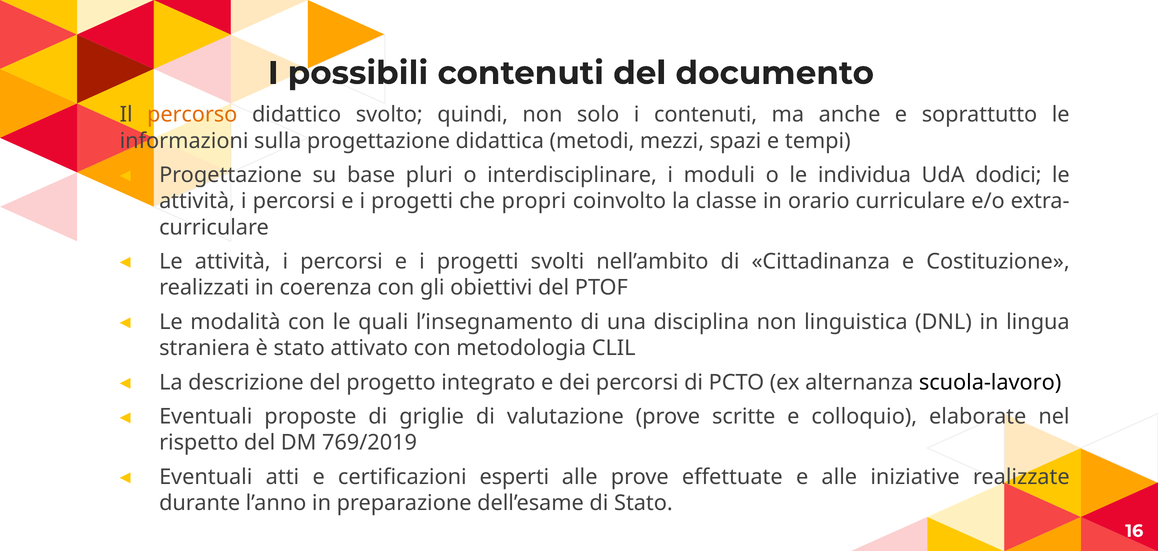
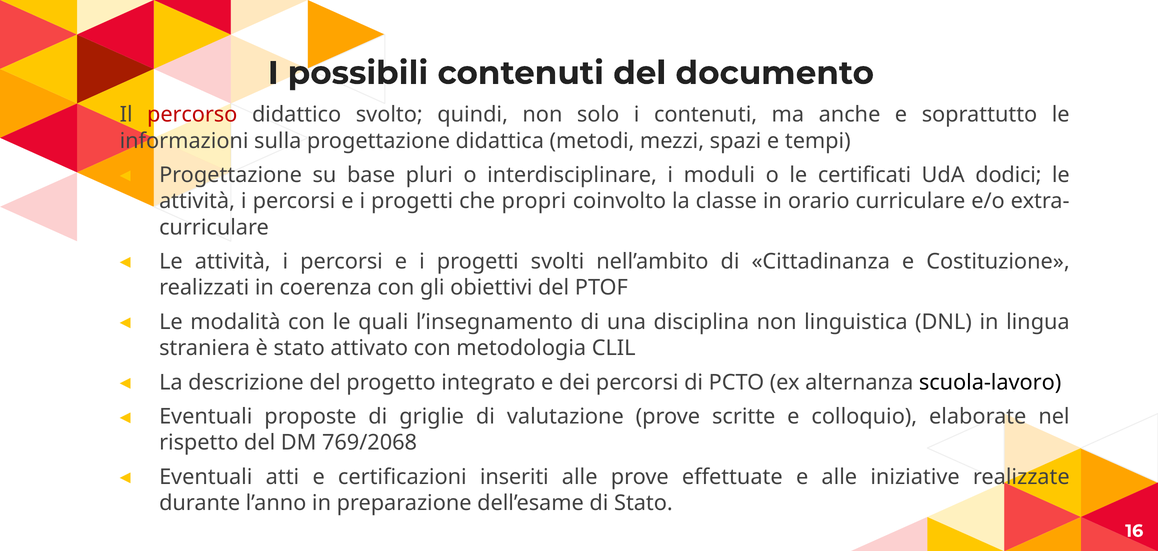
percorso colour: orange -> red
individua: individua -> certificati
769/2019: 769/2019 -> 769/2068
esperti: esperti -> inseriti
